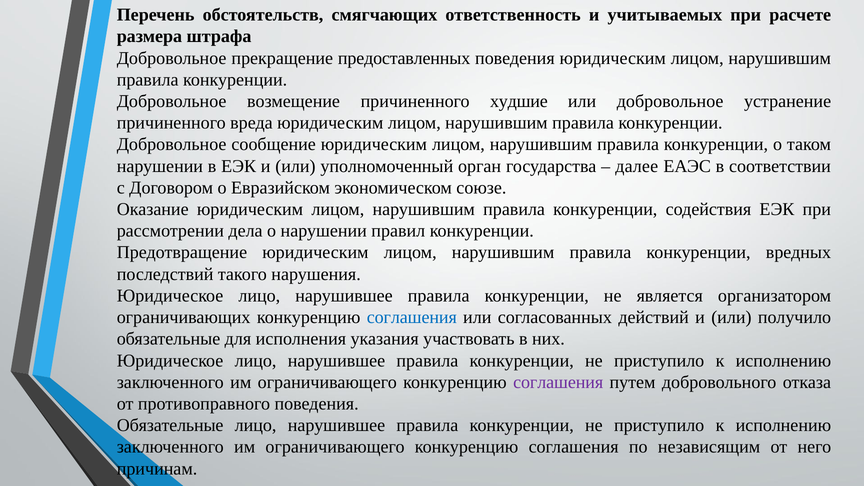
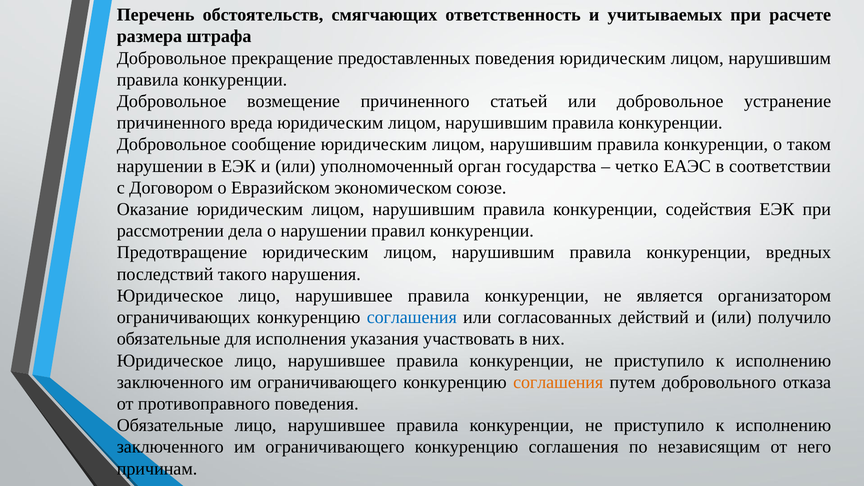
худшие: худшие -> статьей
далее: далее -> четко
соглашения at (558, 382) colour: purple -> orange
